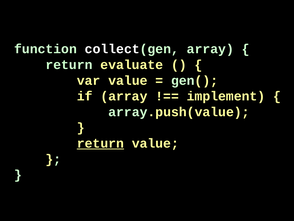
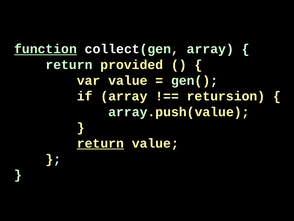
function underline: none -> present
evaluate: evaluate -> provided
implement: implement -> retursion
